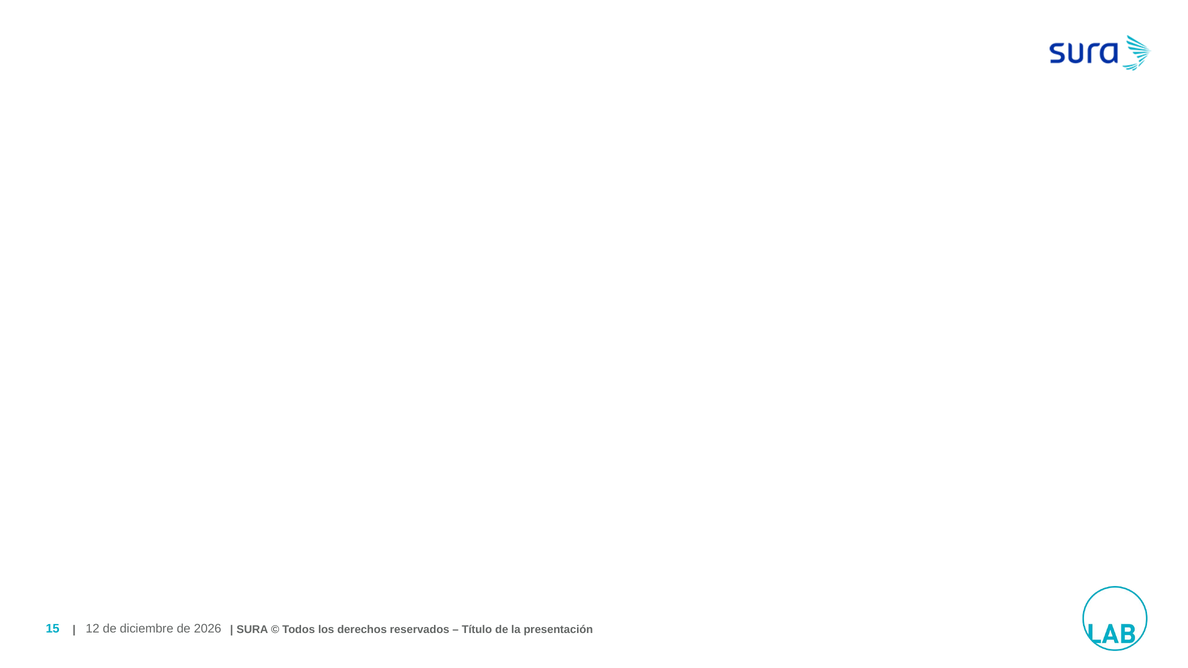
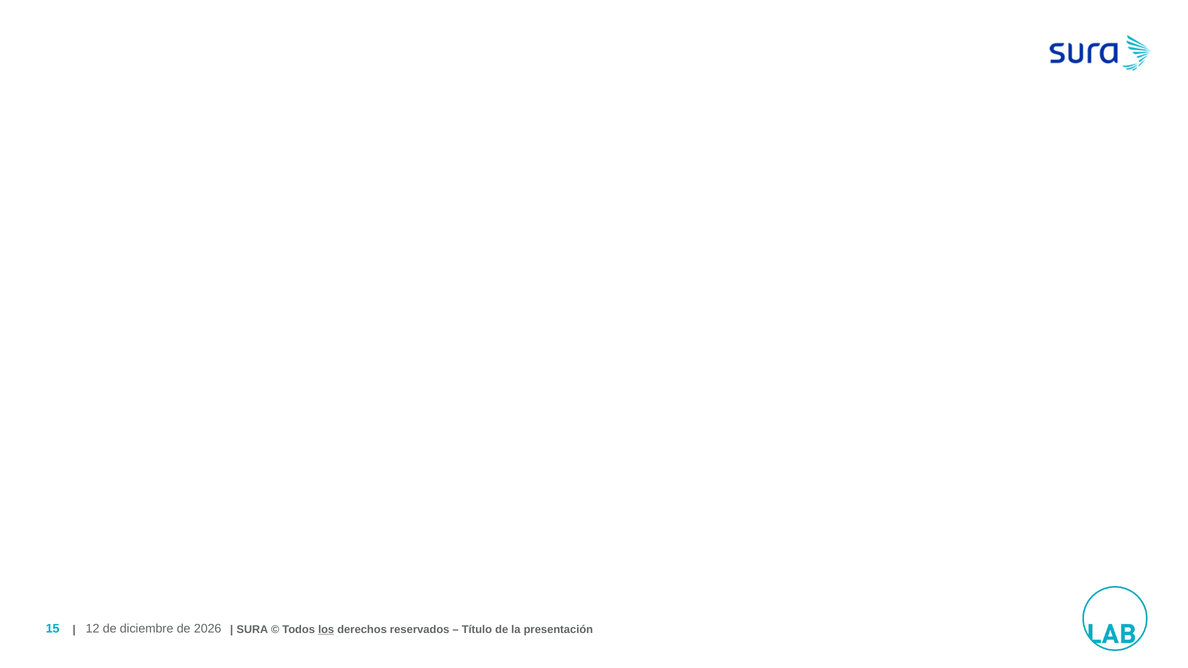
los underline: none -> present
